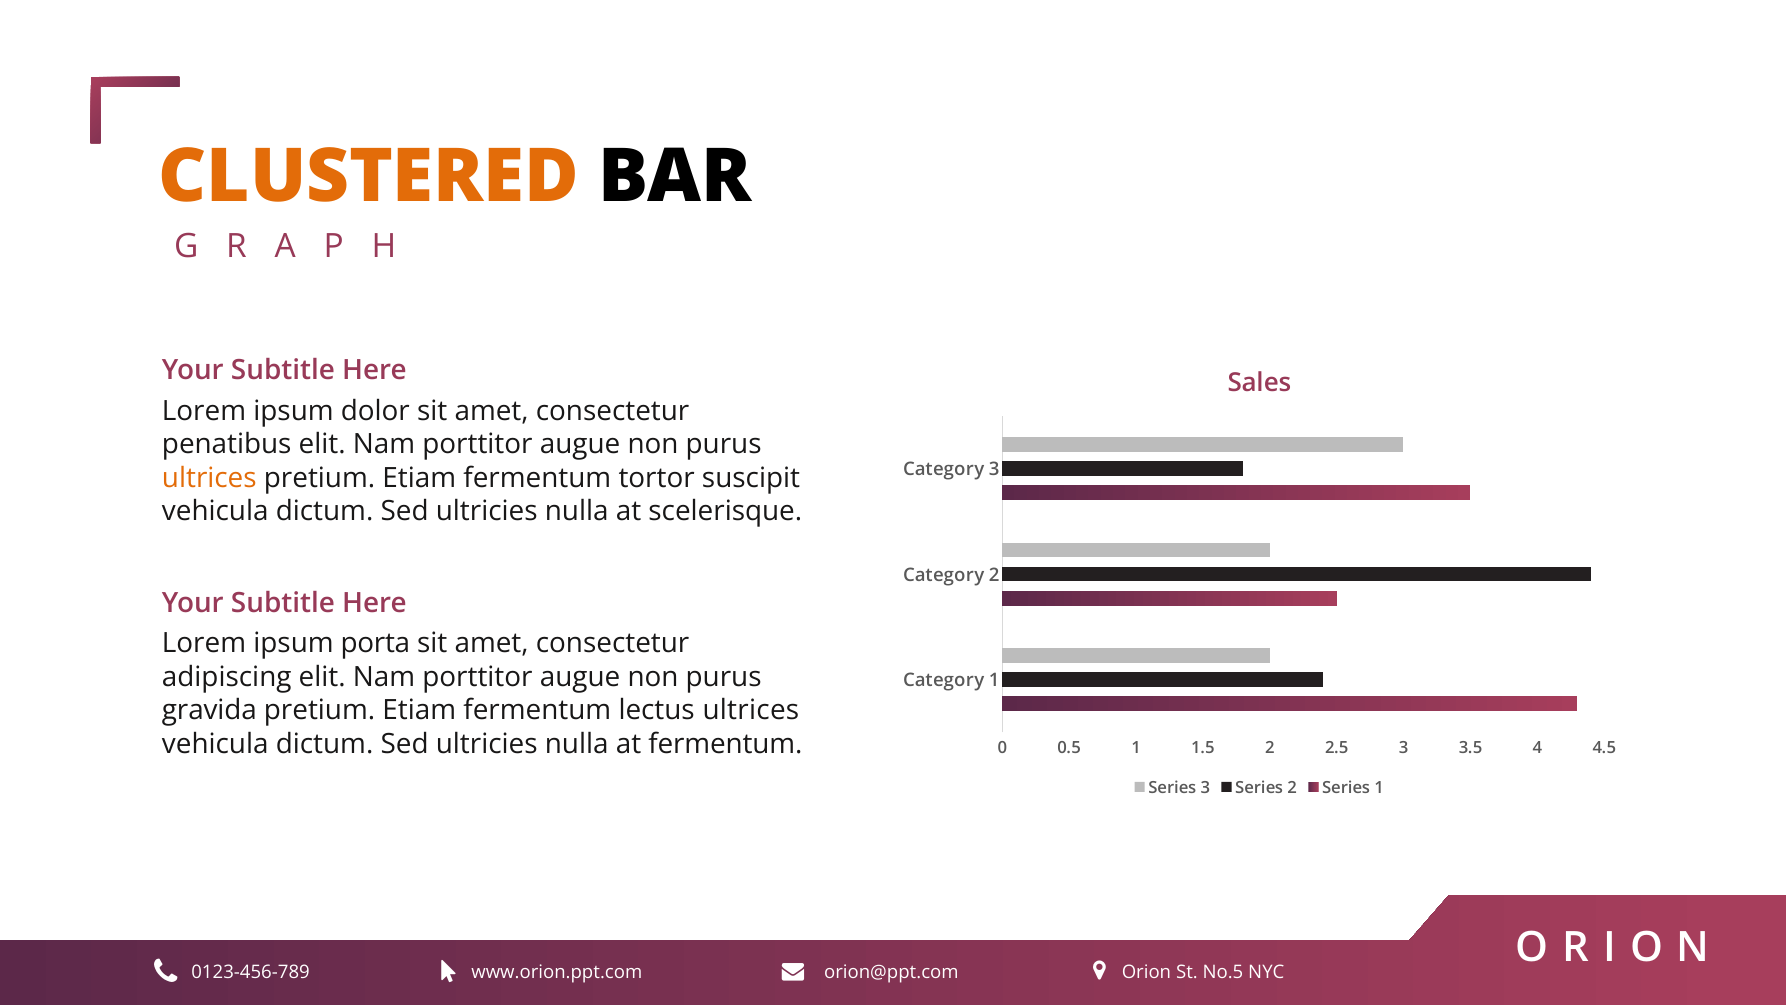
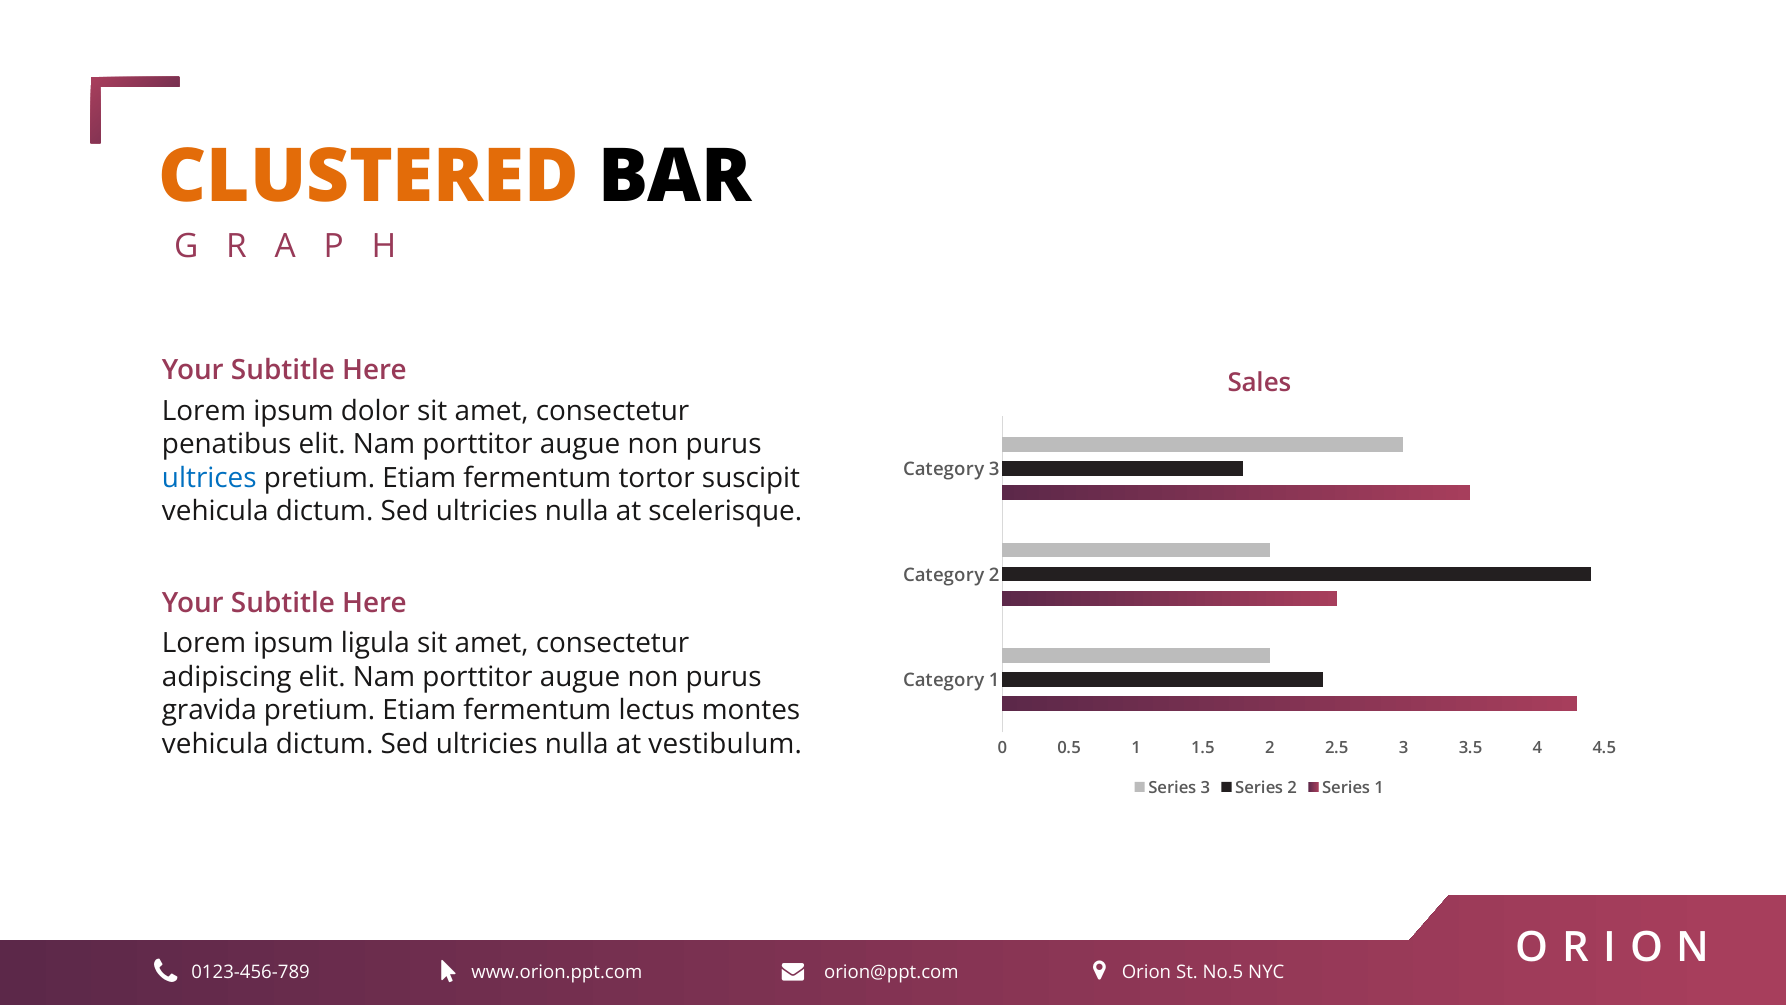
ultrices at (209, 478) colour: orange -> blue
porta: porta -> ligula
lectus ultrices: ultrices -> montes
at fermentum: fermentum -> vestibulum
